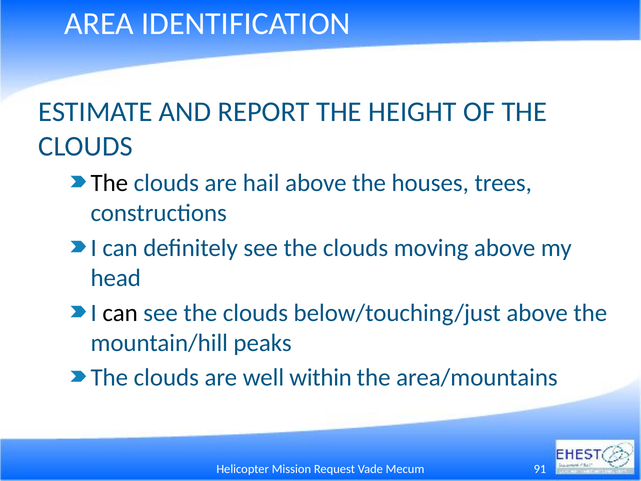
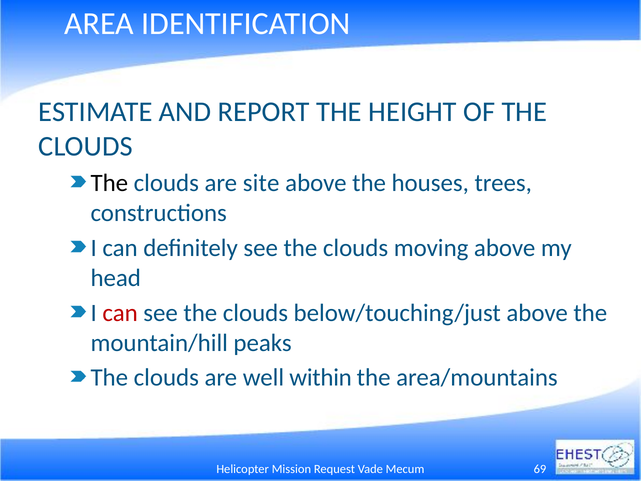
hail: hail -> site
can at (120, 313) colour: black -> red
91: 91 -> 69
